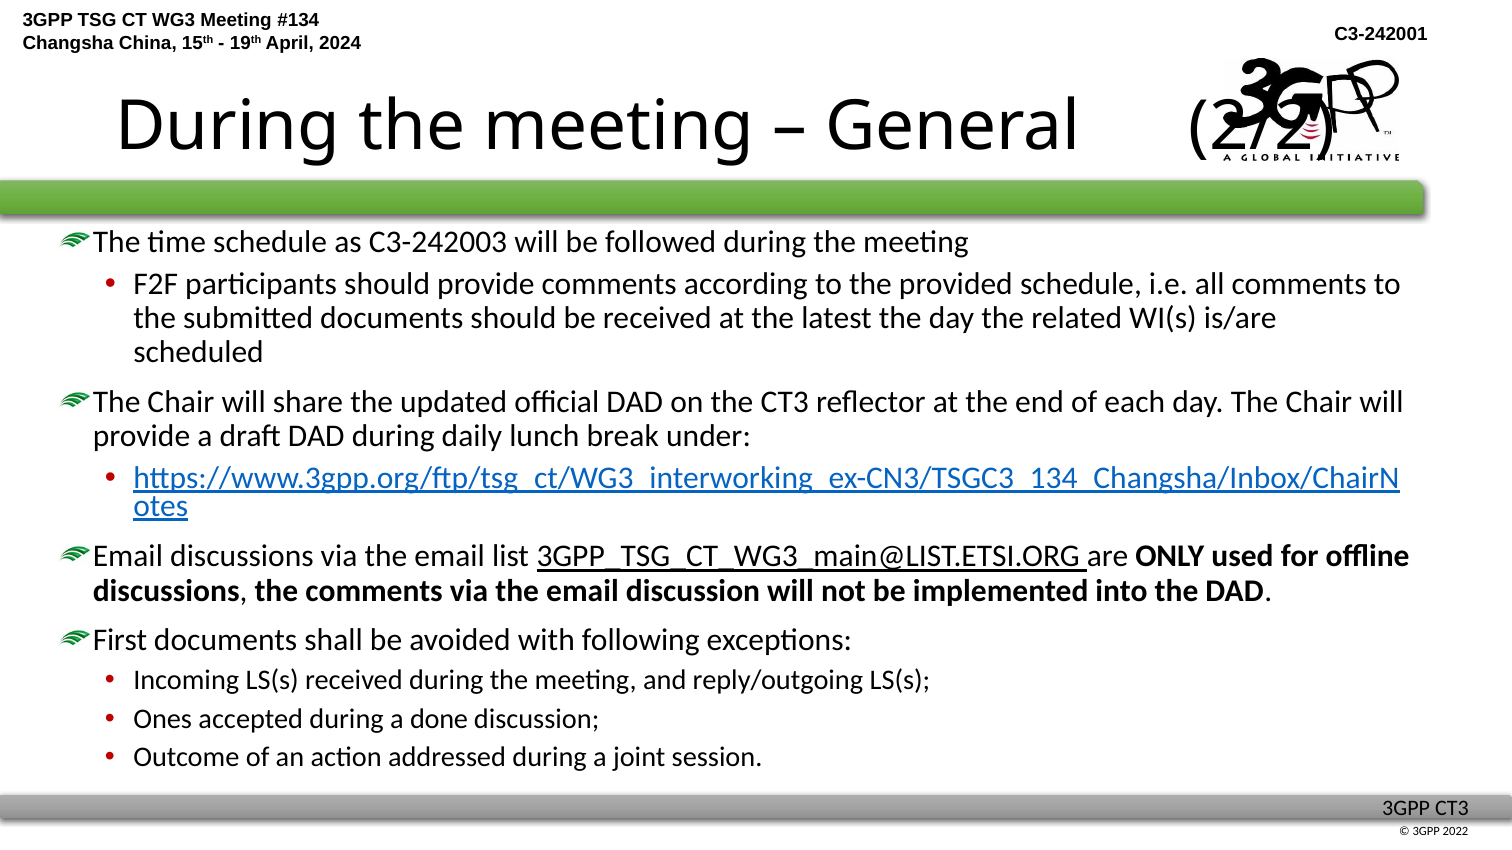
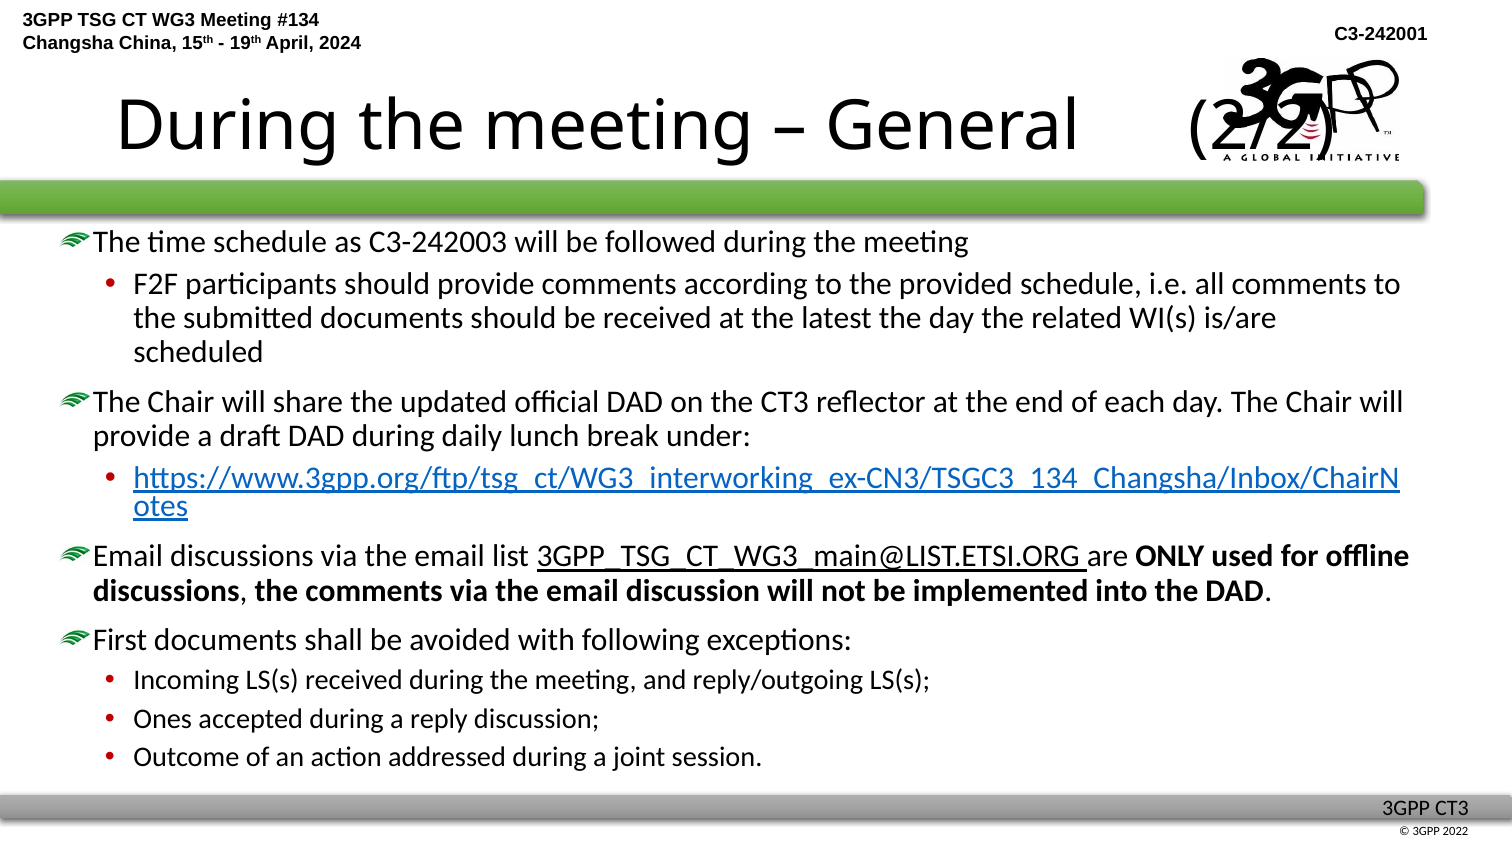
done: done -> reply
